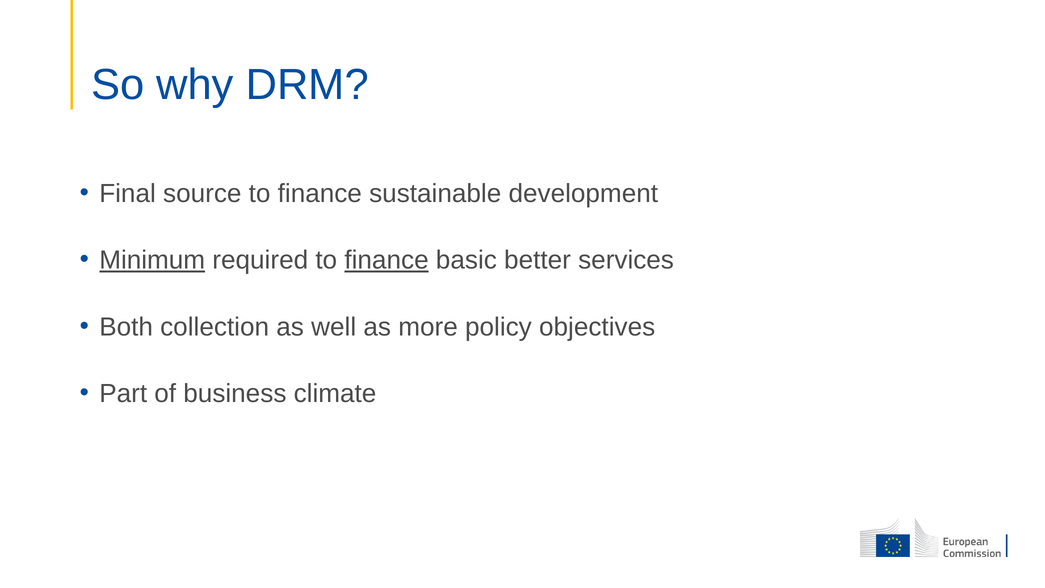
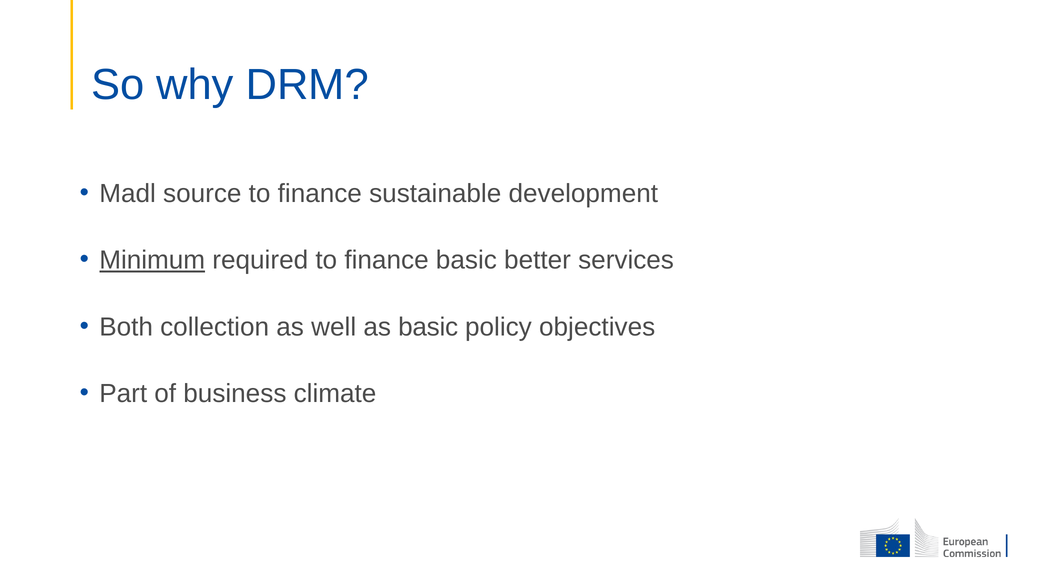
Final: Final -> Madl
finance at (387, 260) underline: present -> none
as more: more -> basic
